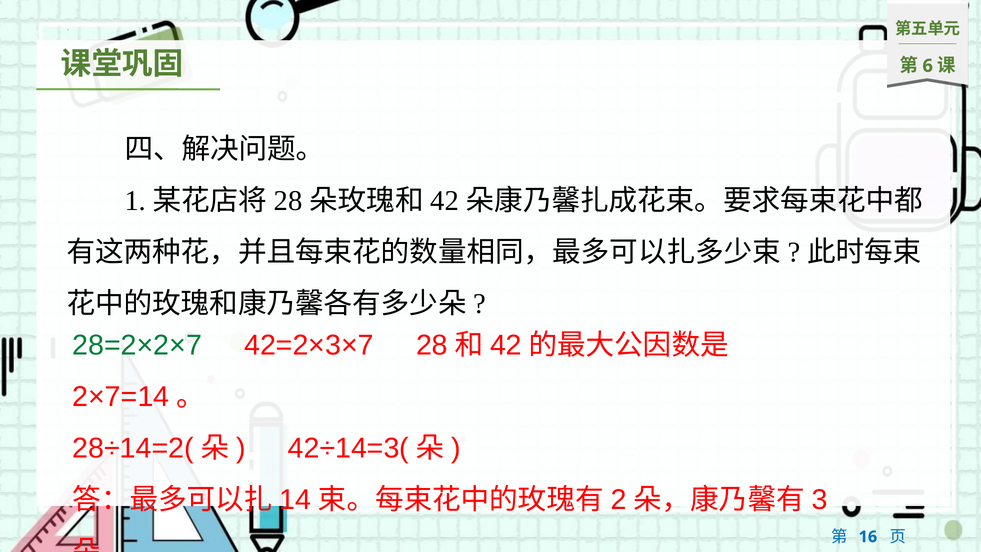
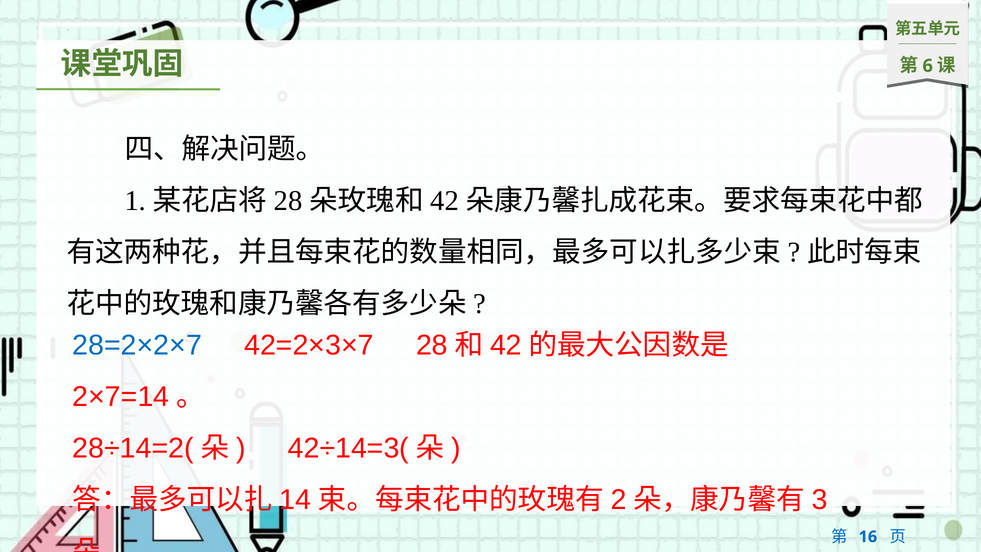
28=2×2×7 colour: green -> blue
